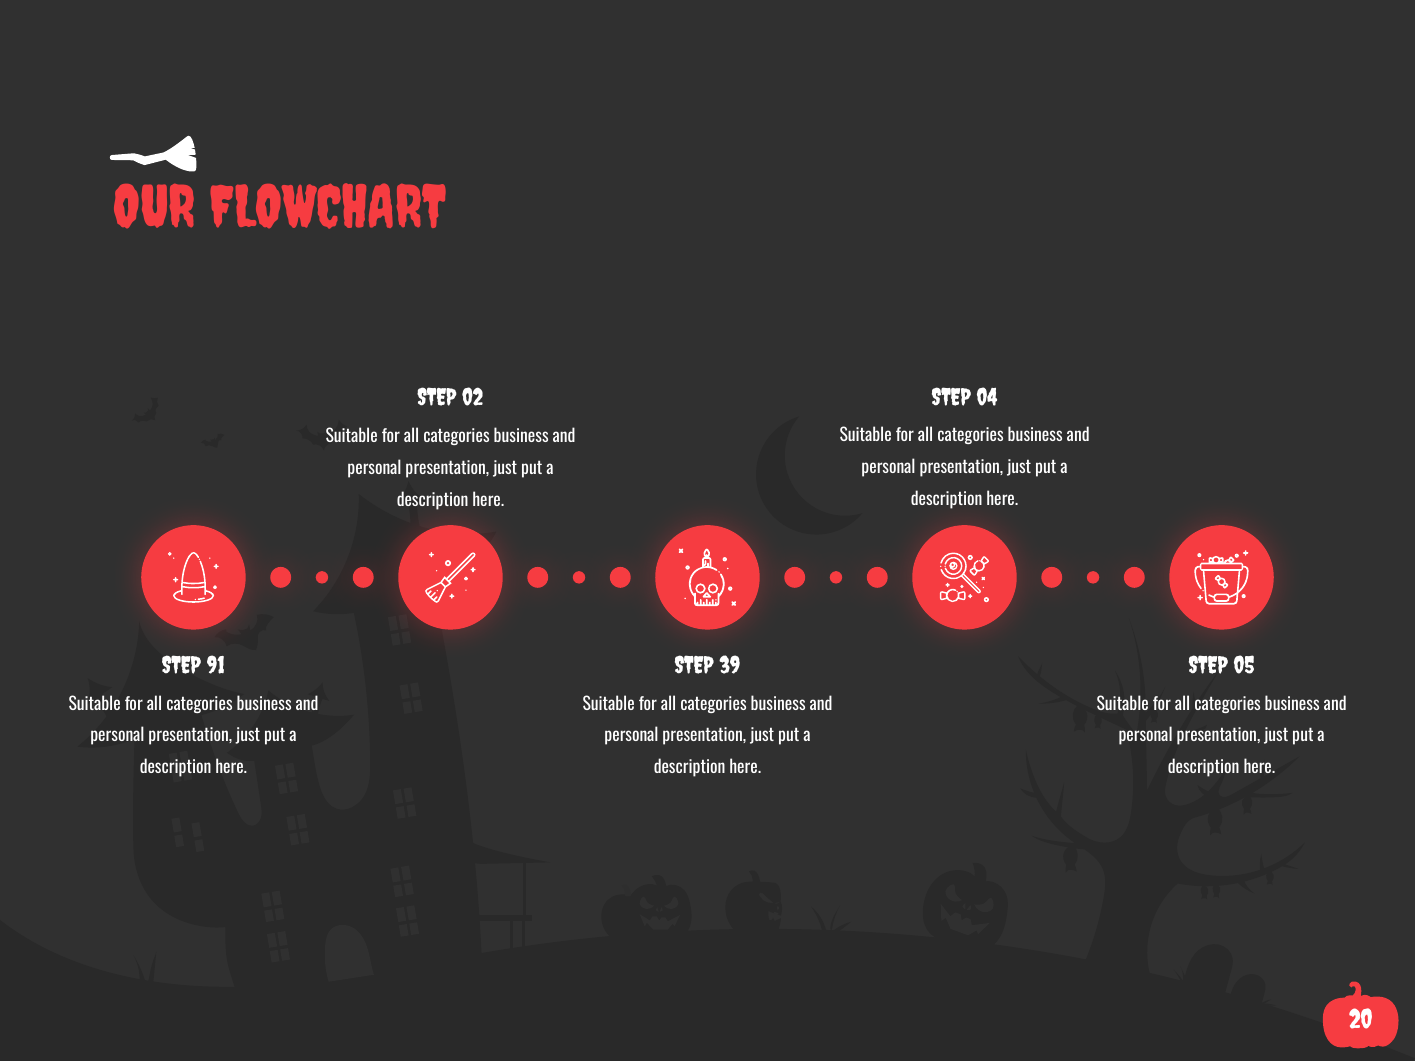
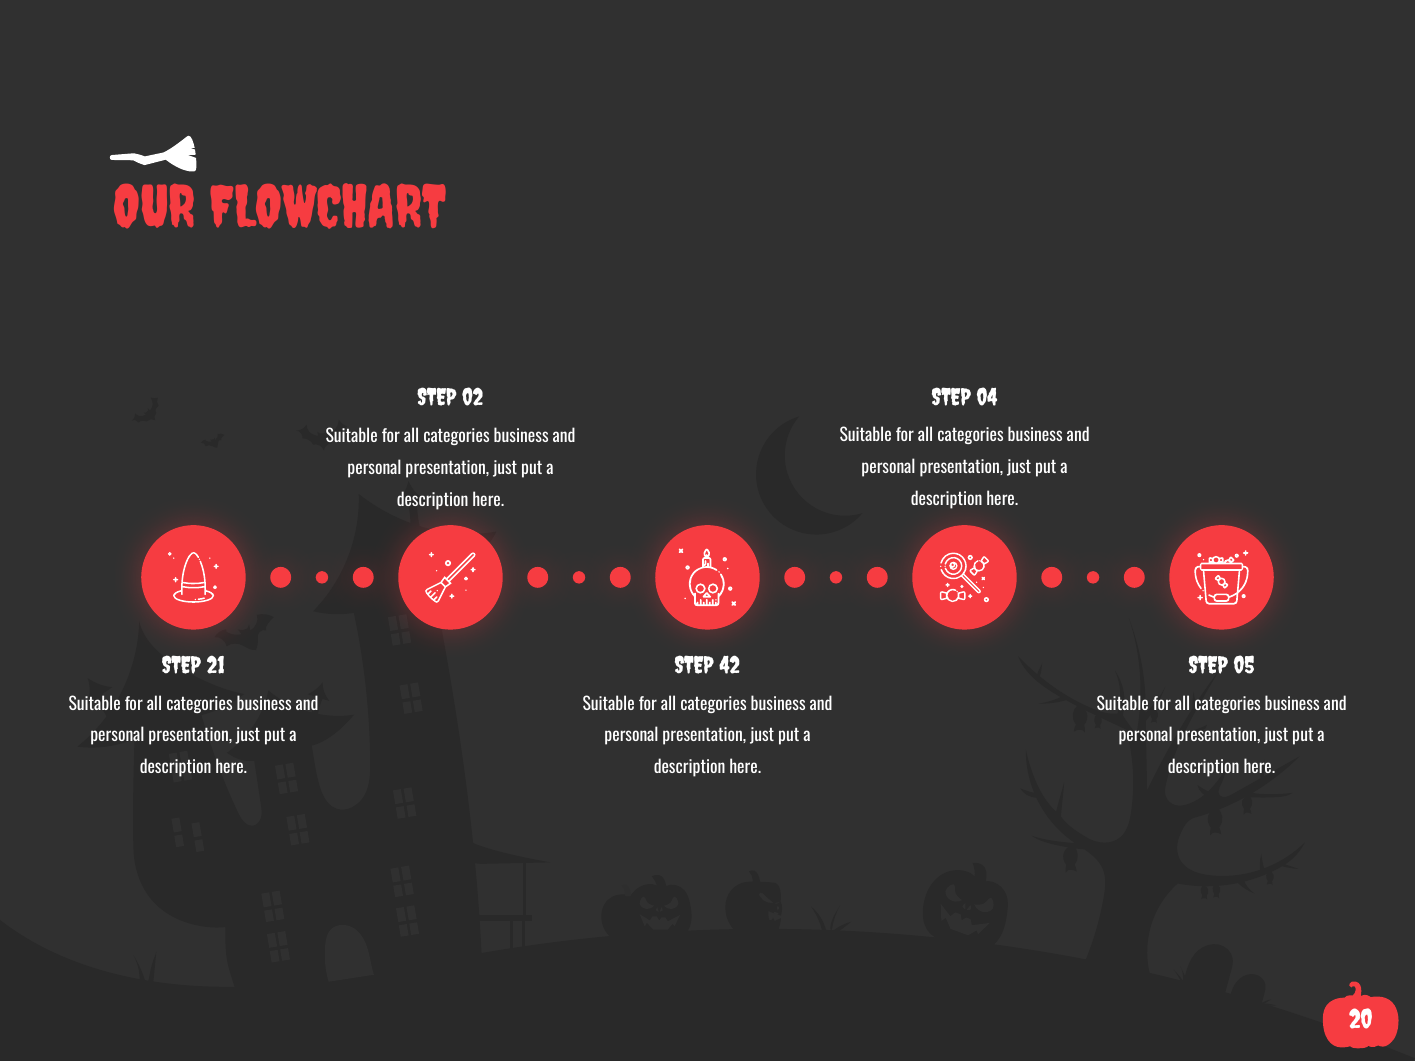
91: 91 -> 21
39: 39 -> 42
